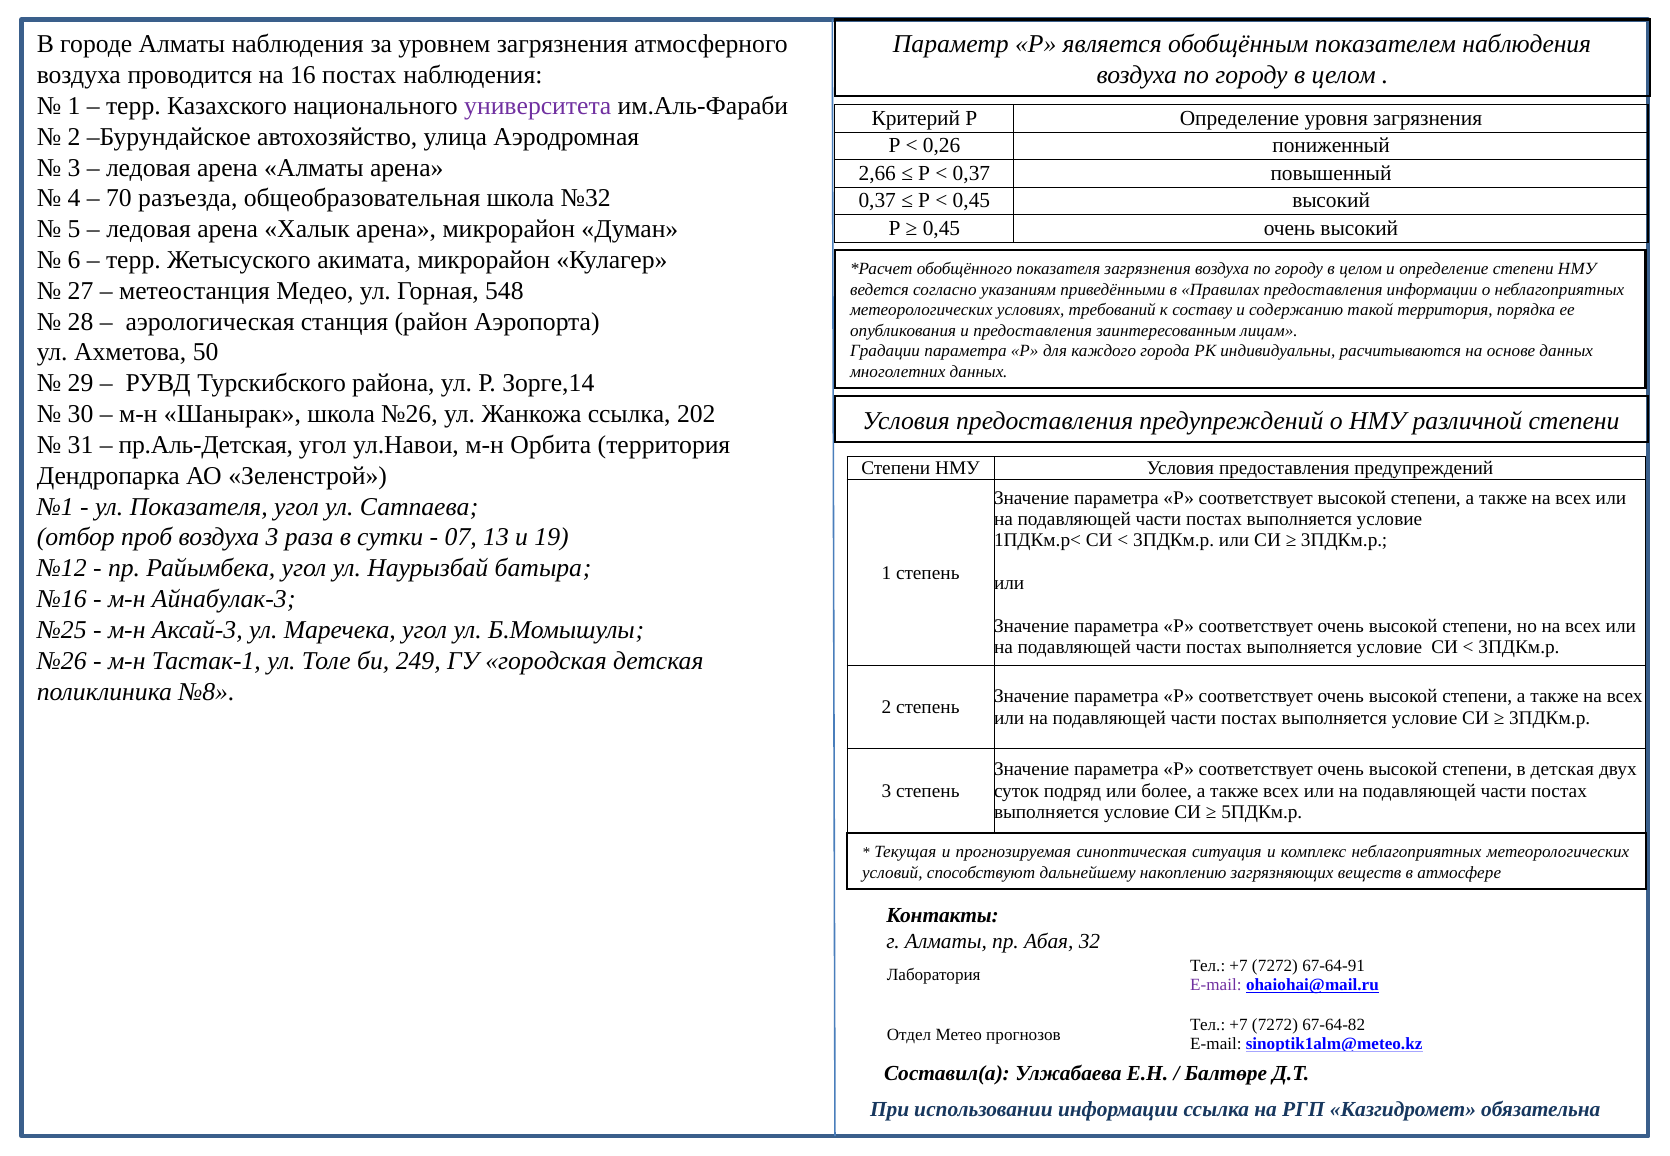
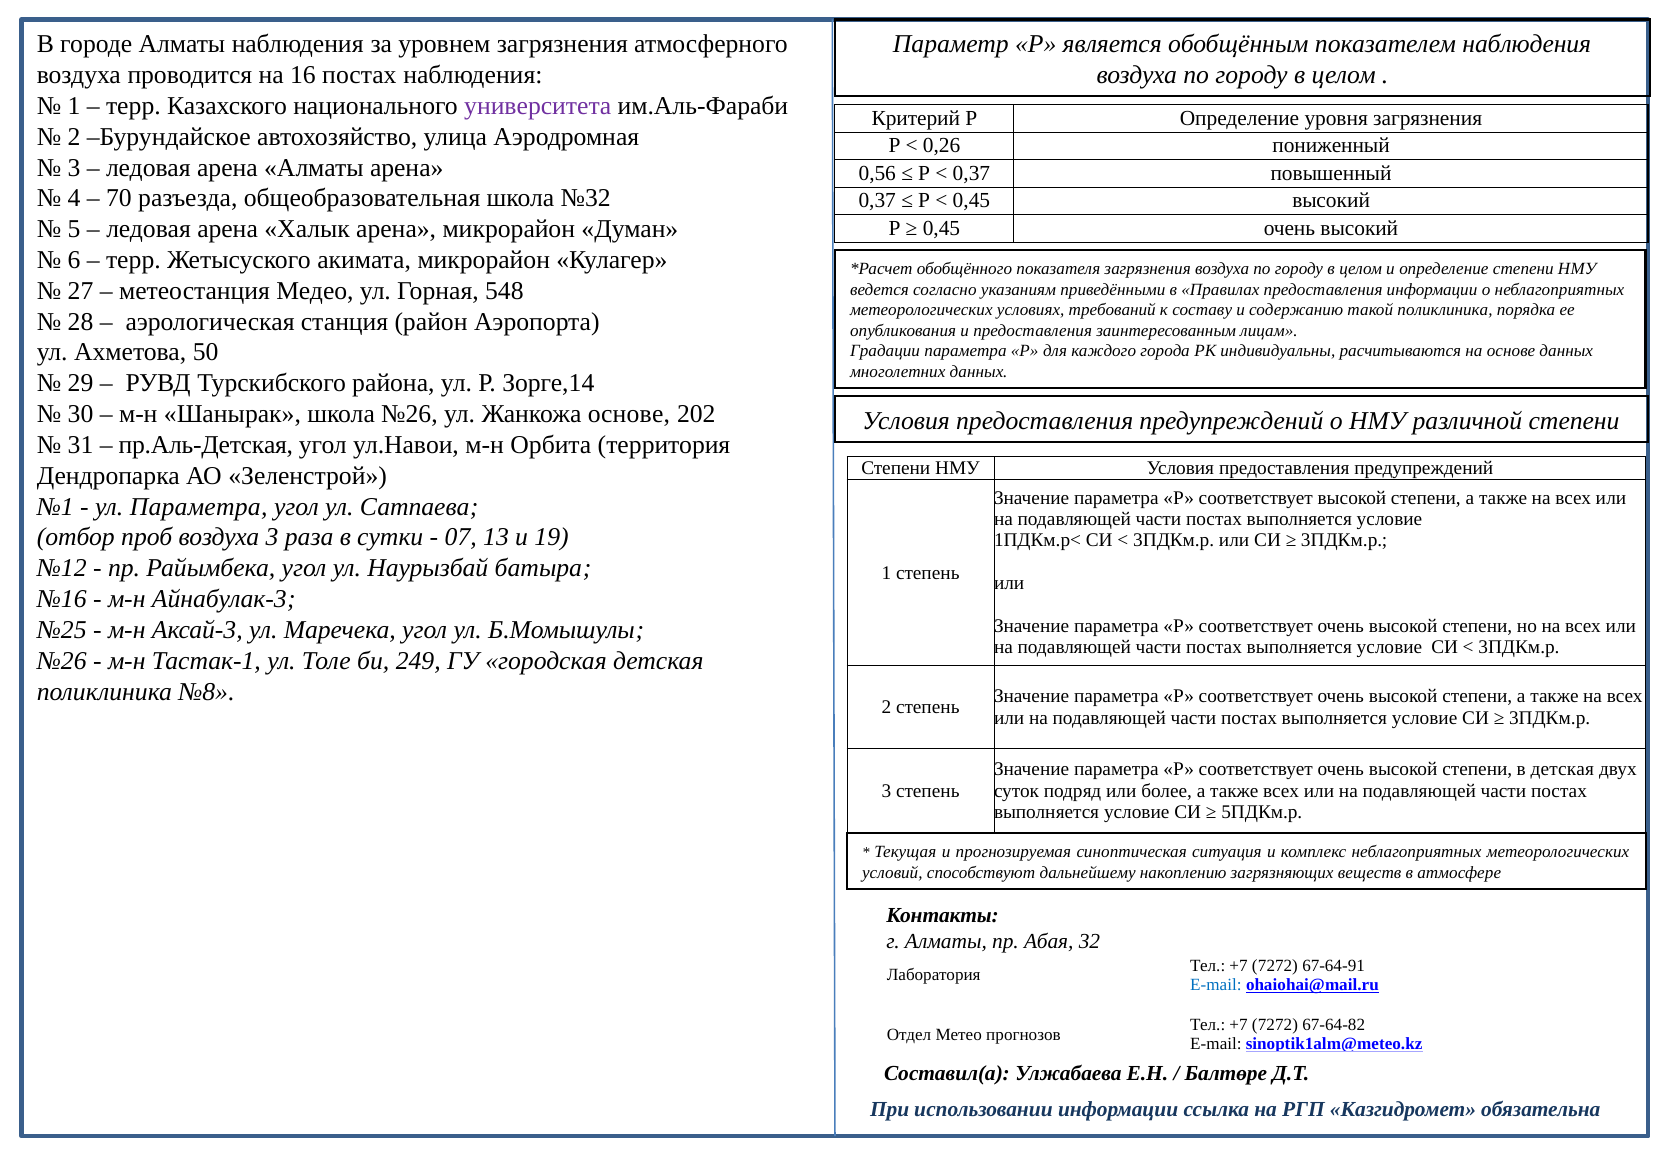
2,66: 2,66 -> 0,56
такой территория: территория -> поликлиника
Жанкожа ссылка: ссылка -> основе
ул Показателя: Показателя -> Параметра
E-mail at (1216, 985) colour: purple -> blue
